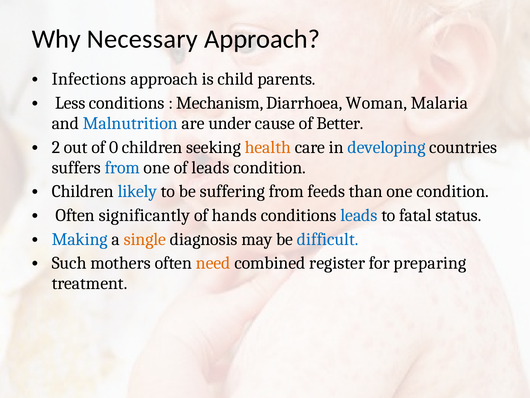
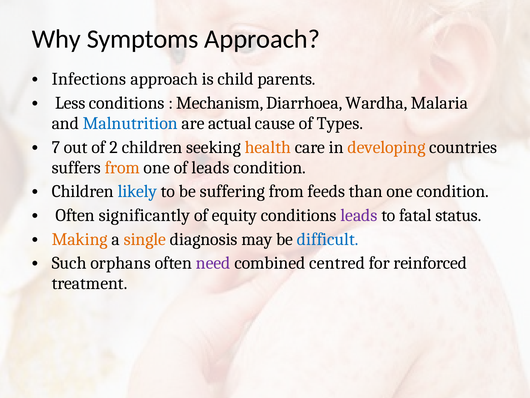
Necessary: Necessary -> Symptoms
Woman: Woman -> Wardha
under: under -> actual
Better: Better -> Types
2: 2 -> 7
0: 0 -> 2
developing colour: blue -> orange
from at (122, 167) colour: blue -> orange
hands: hands -> equity
leads at (359, 215) colour: blue -> purple
Making colour: blue -> orange
mothers: mothers -> orphans
need colour: orange -> purple
register: register -> centred
preparing: preparing -> reinforced
